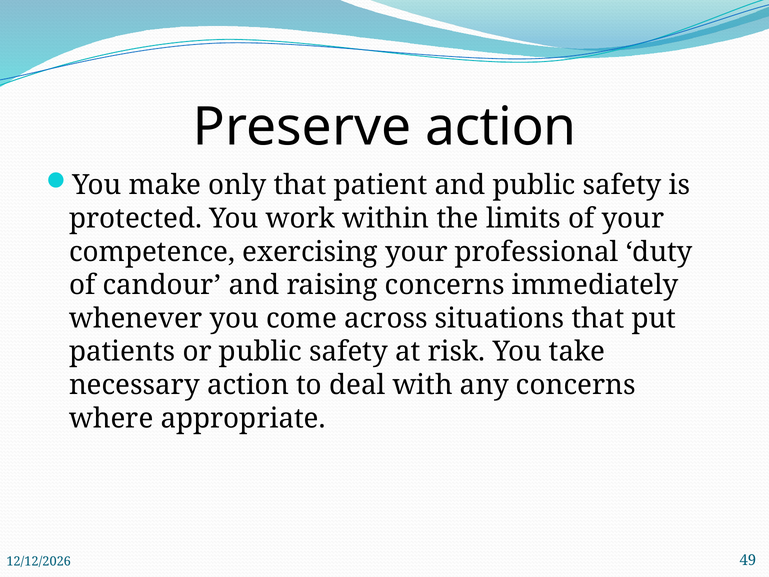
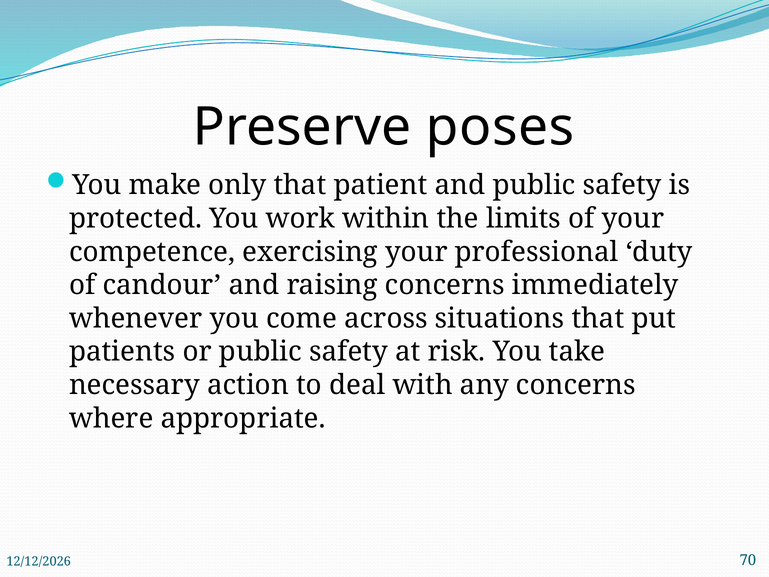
Preserve action: action -> poses
49: 49 -> 70
